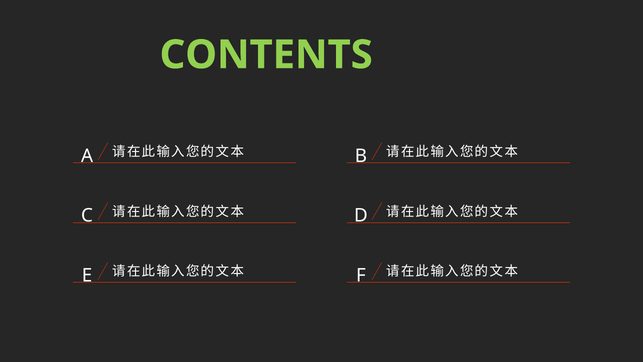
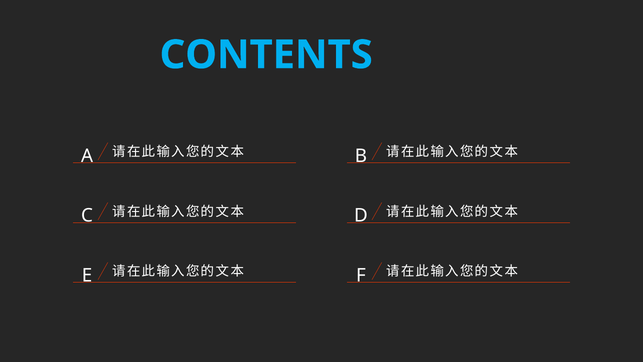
CONTENTS colour: light green -> light blue
